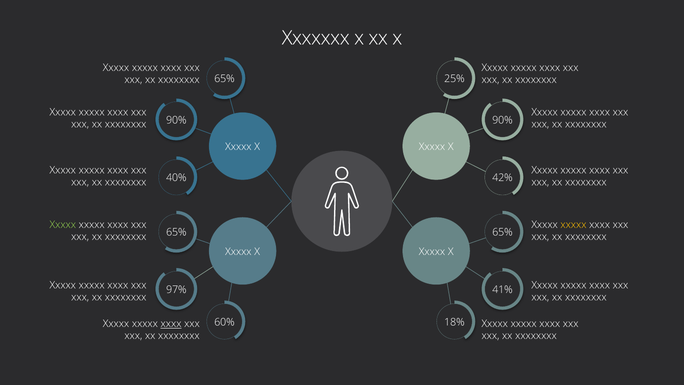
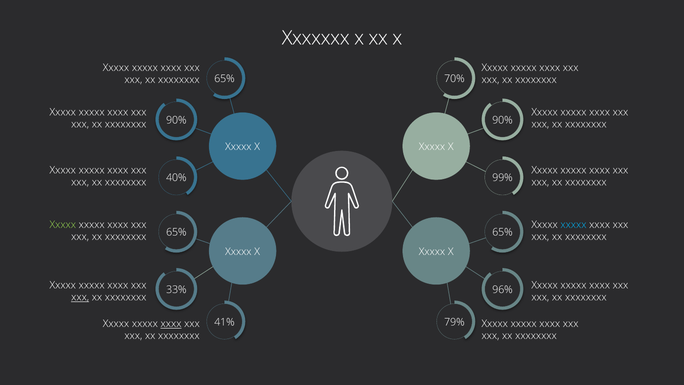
25%: 25% -> 70%
42%: 42% -> 99%
xxxxx at (573, 225) colour: yellow -> light blue
97%: 97% -> 33%
41%: 41% -> 96%
xxx at (80, 297) underline: none -> present
60%: 60% -> 41%
18%: 18% -> 79%
